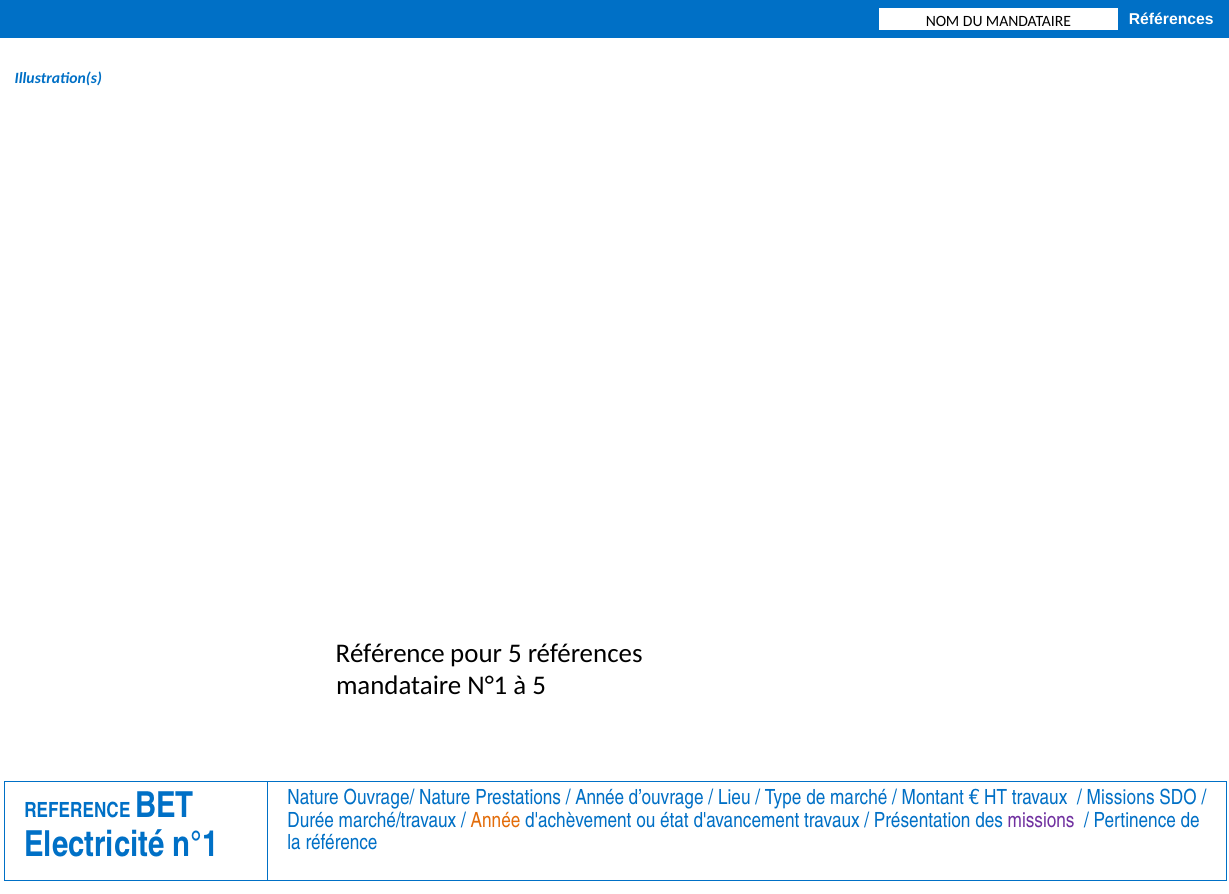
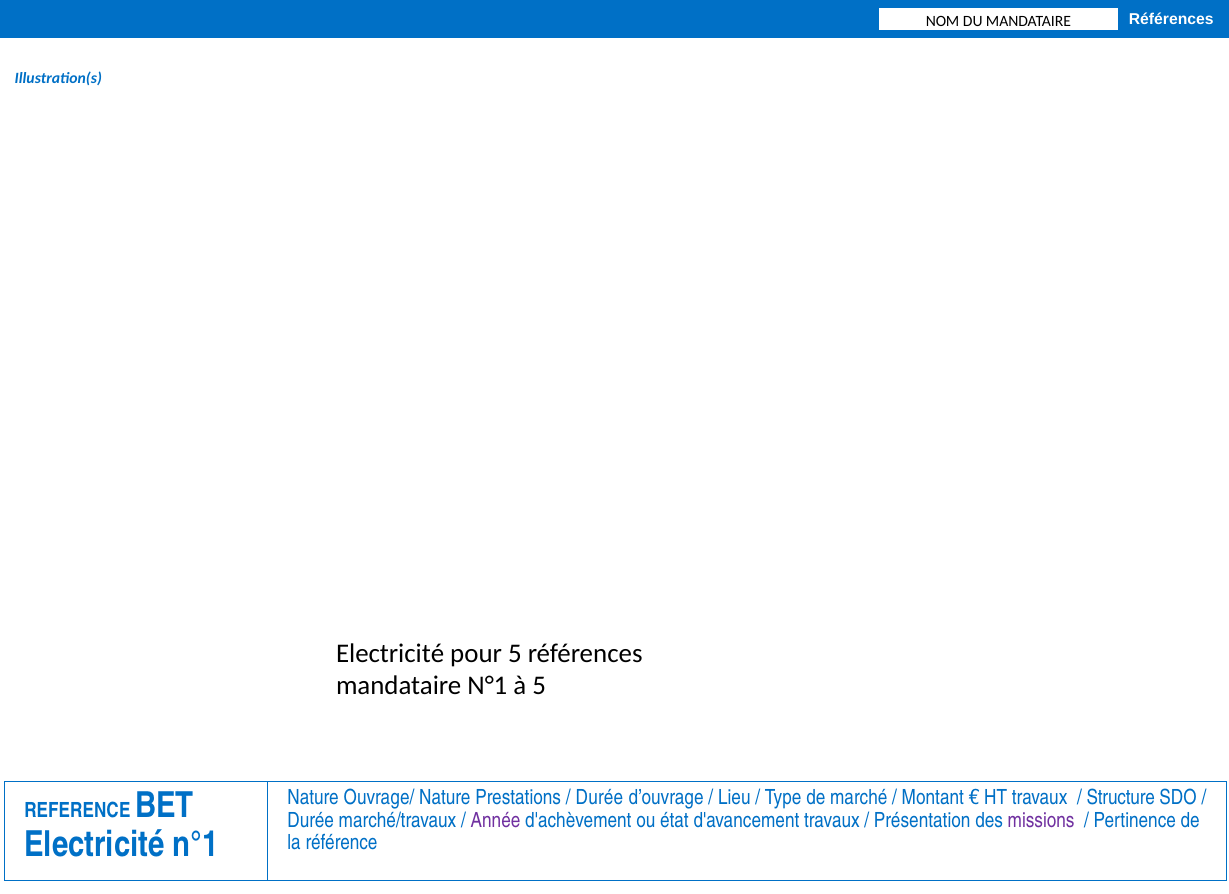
Référence at (390, 654): Référence -> Electricité
Année at (600, 798): Année -> Durée
Missions at (1121, 798): Missions -> Structure
Année at (496, 821) colour: orange -> purple
